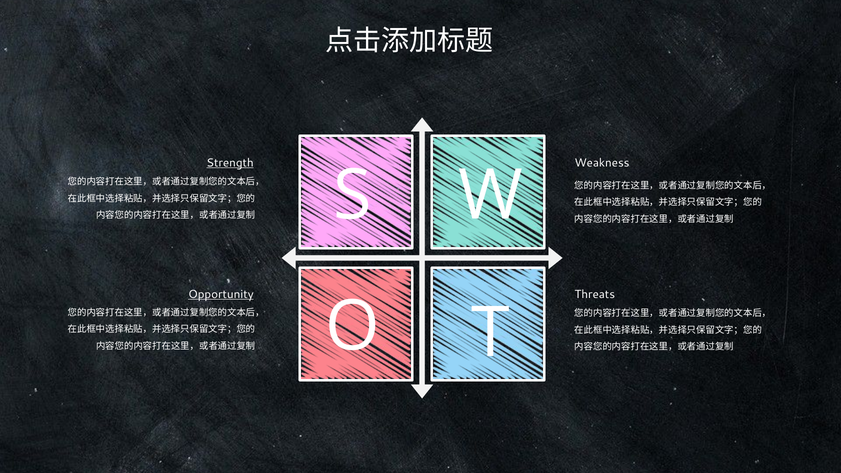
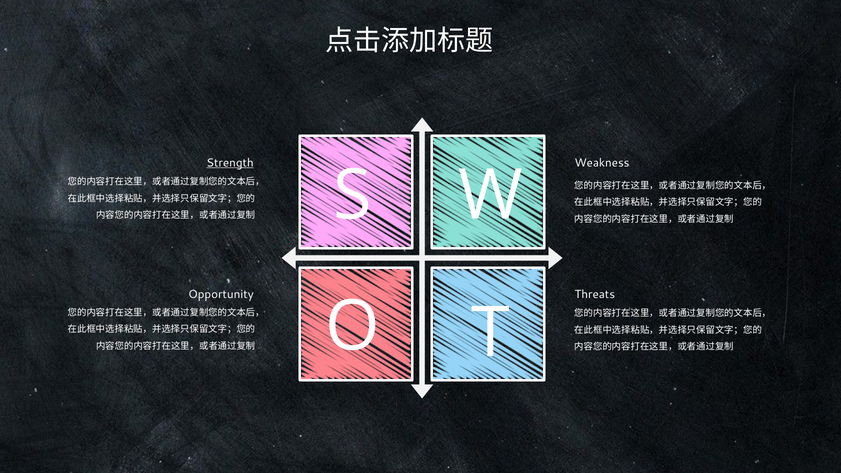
Opportunity underline: present -> none
